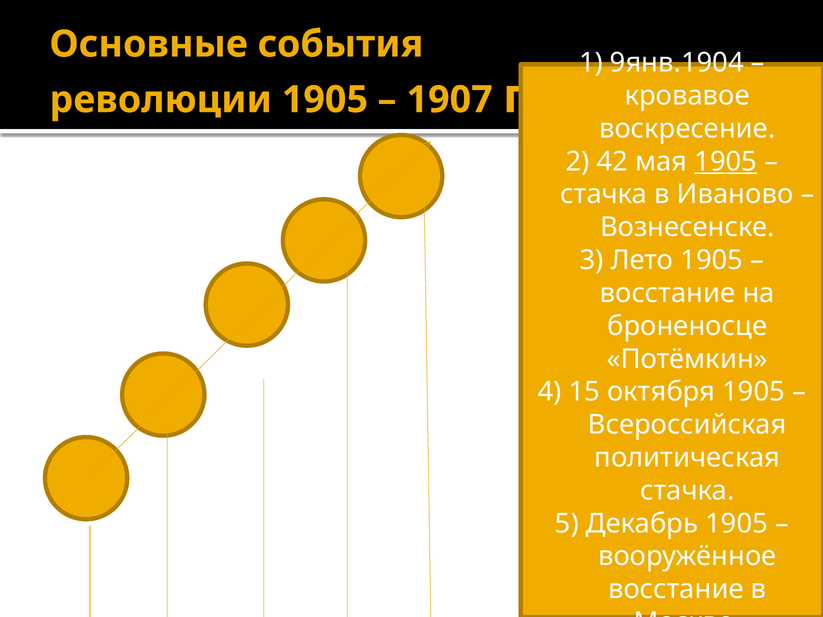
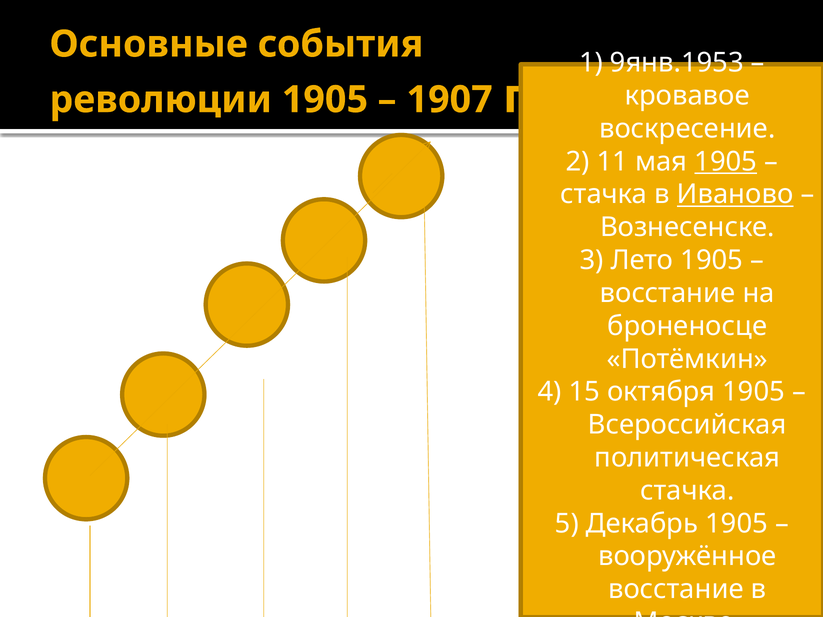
9янв.1904: 9янв.1904 -> 9янв.1953
42: 42 -> 11
Иваново underline: none -> present
